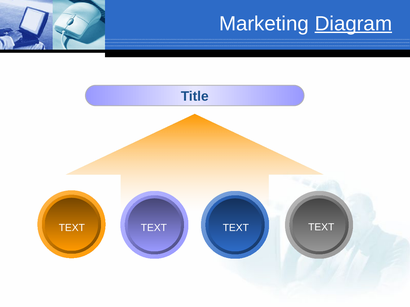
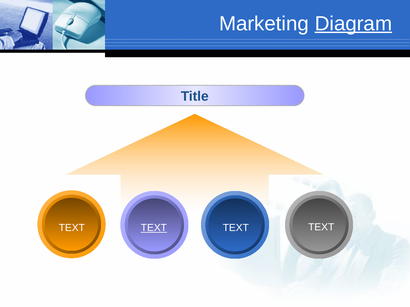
TEXT at (154, 228) underline: none -> present
